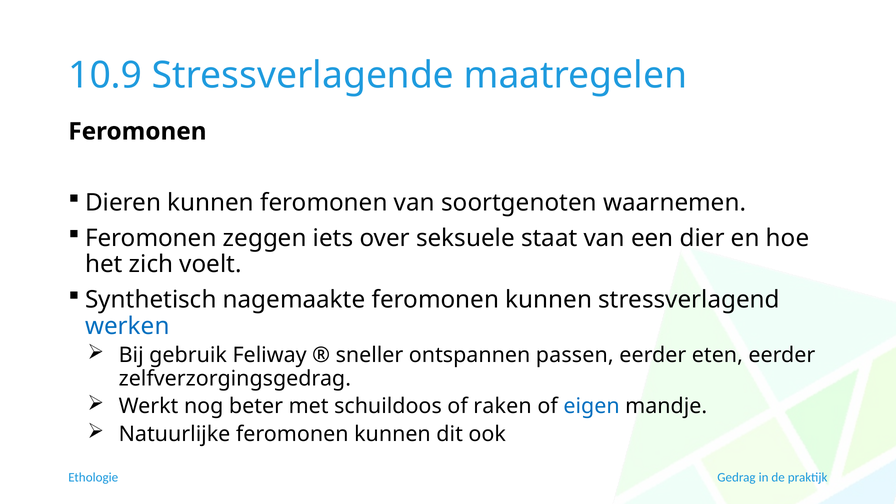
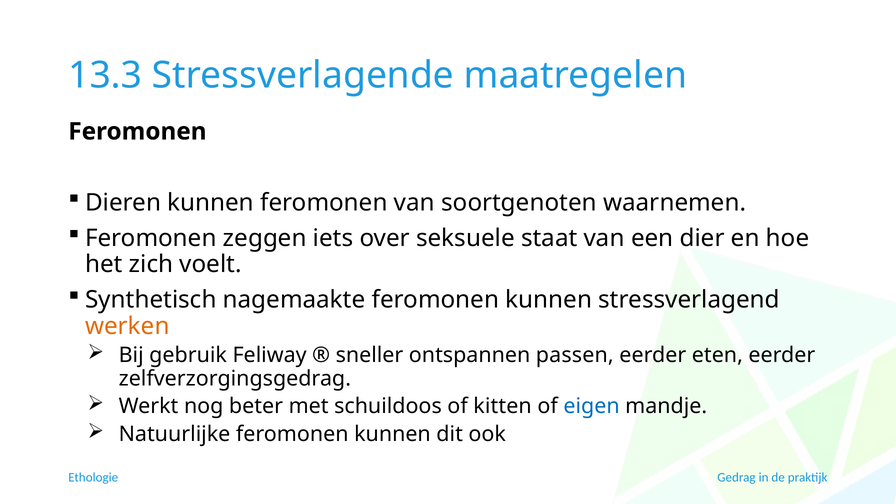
10.9: 10.9 -> 13.3
werken colour: blue -> orange
raken: raken -> kitten
